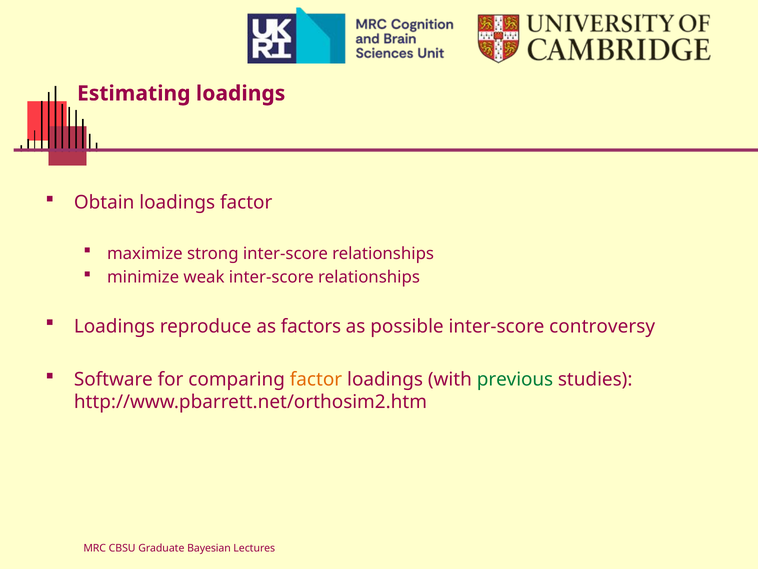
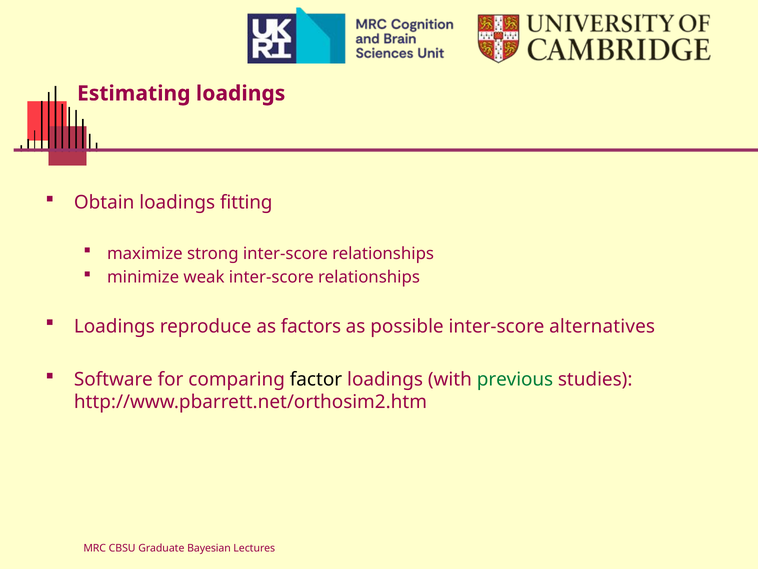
loadings factor: factor -> fitting
controversy: controversy -> alternatives
factor at (316, 379) colour: orange -> black
